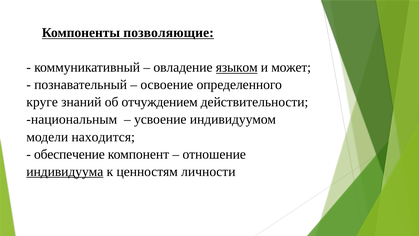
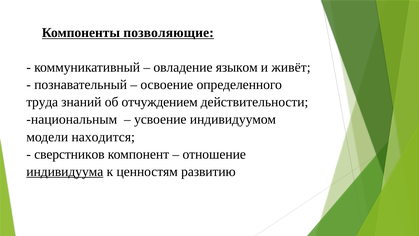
языком underline: present -> none
может: может -> живёт
круге: круге -> труда
обеспечение: обеспечение -> сверстников
личности: личности -> развитию
